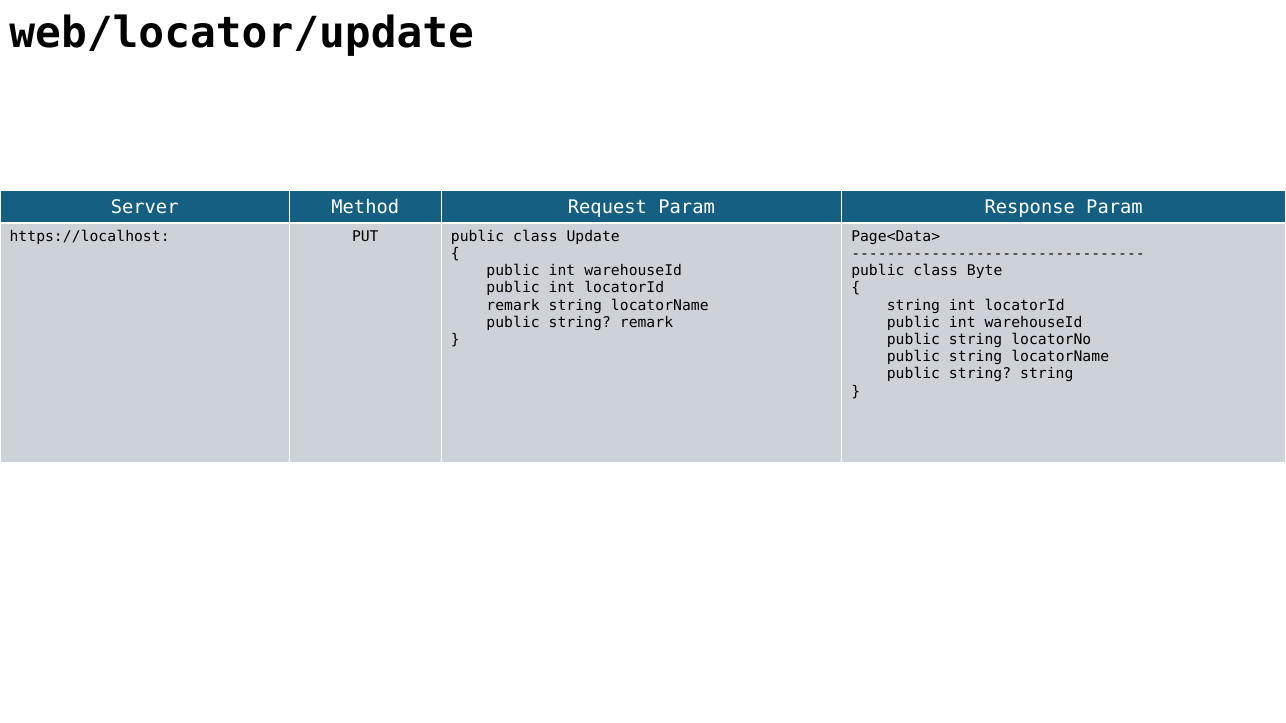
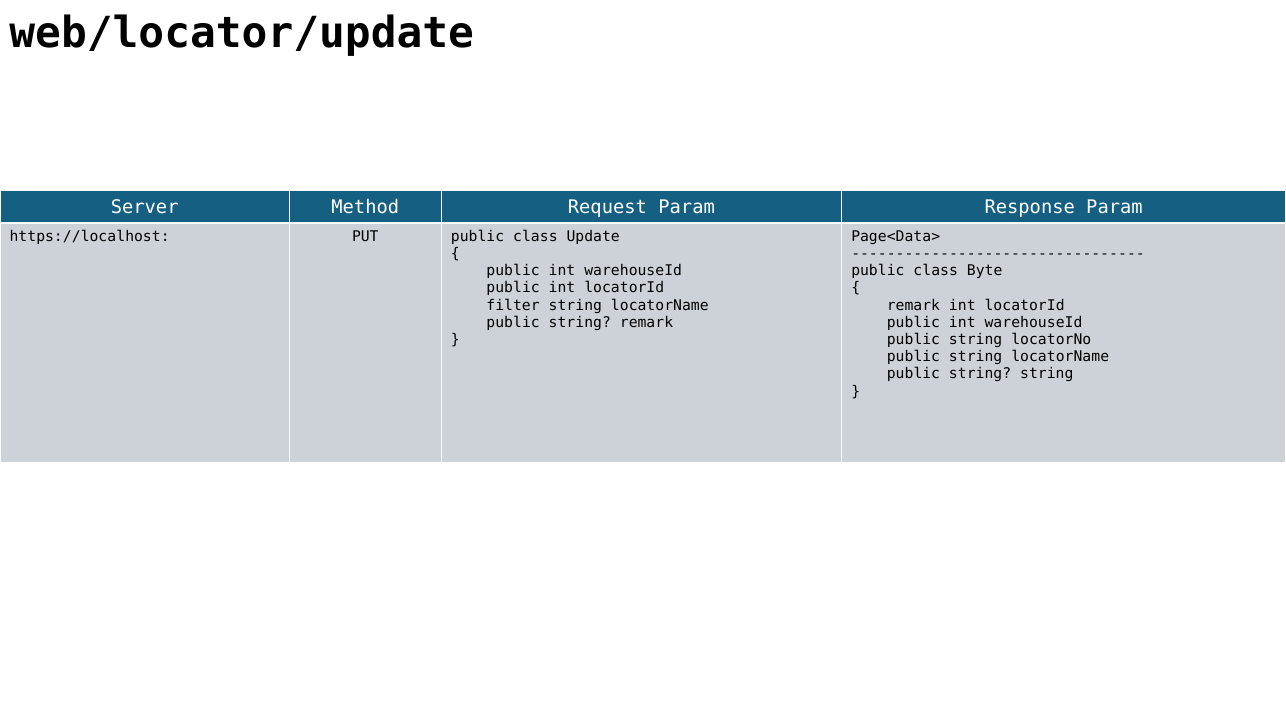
remark at (513, 305): remark -> filter
string at (913, 305): string -> remark
